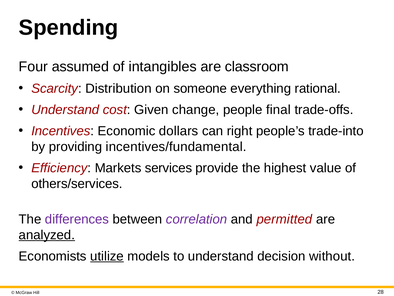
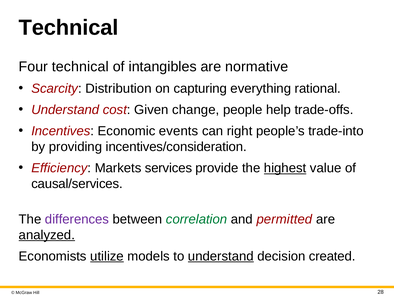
Spending at (69, 28): Spending -> Technical
Four assumed: assumed -> technical
classroom: classroom -> normative
someone: someone -> capturing
final: final -> help
dollars: dollars -> events
incentives/fundamental: incentives/fundamental -> incentives/consideration
highest underline: none -> present
others/services: others/services -> causal/services
correlation colour: purple -> green
understand at (221, 256) underline: none -> present
without: without -> created
